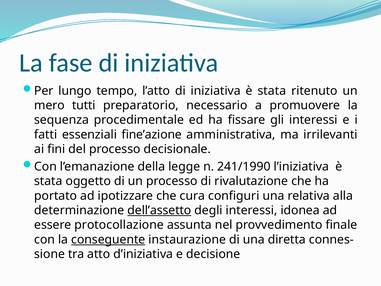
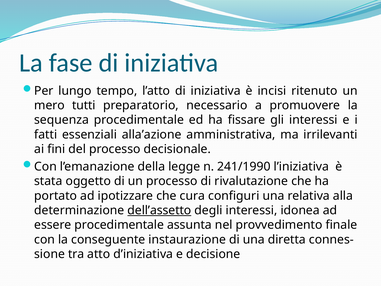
iniziativa è stata: stata -> incisi
fine’azione: fine’azione -> alla’azione
essere protocollazione: protocollazione -> procedimentale
conseguente underline: present -> none
